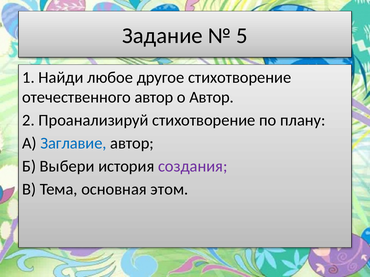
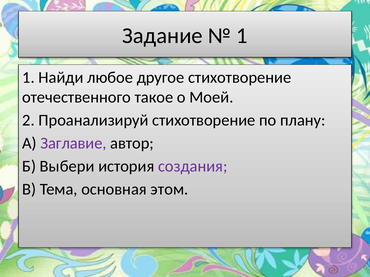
5 at (242, 36): 5 -> 1
отечественного автор: автор -> такое
о Автор: Автор -> Моей
Заглавие colour: blue -> purple
